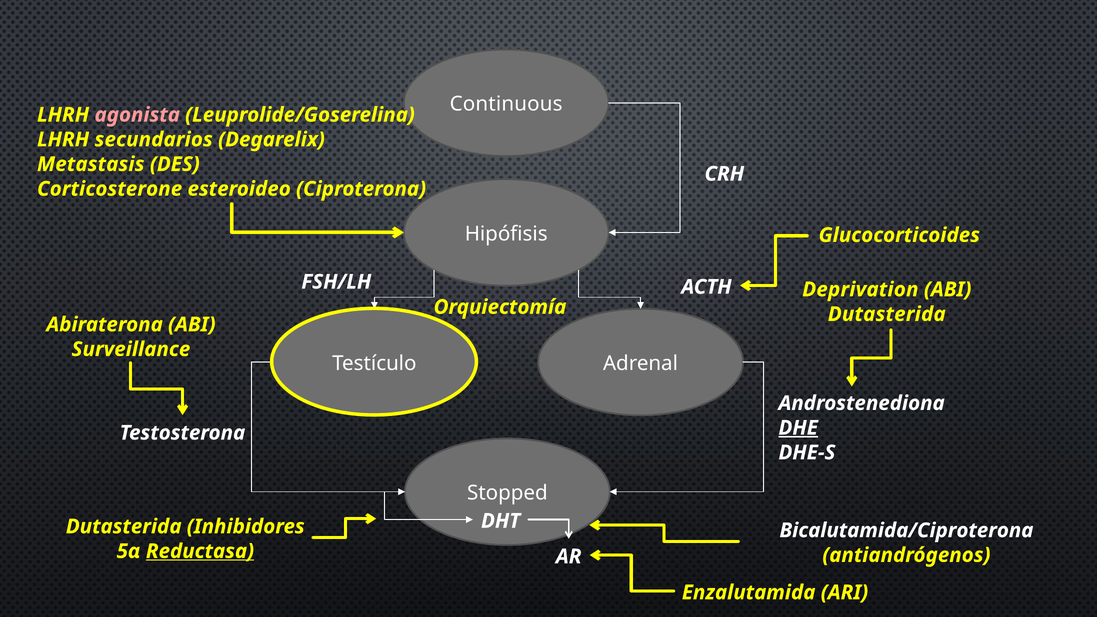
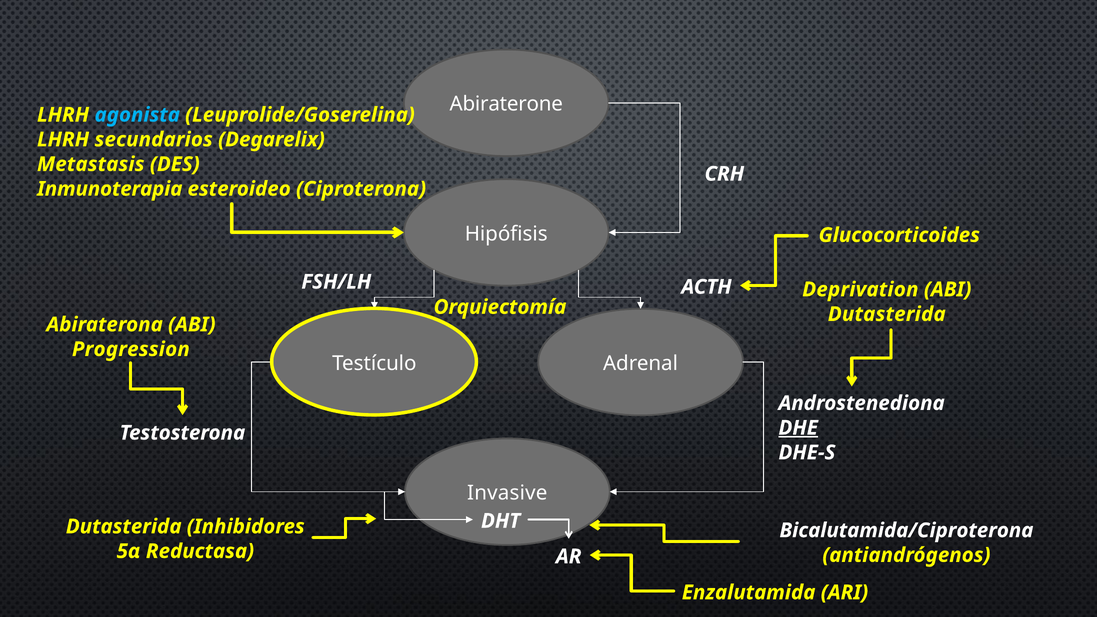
Continuous: Continuous -> Abiraterone
agonista colour: pink -> light blue
Corticosterone: Corticosterone -> Inmunoterapia
Surveillance: Surveillance -> Progression
Stopped: Stopped -> Invasive
Reductasa underline: present -> none
